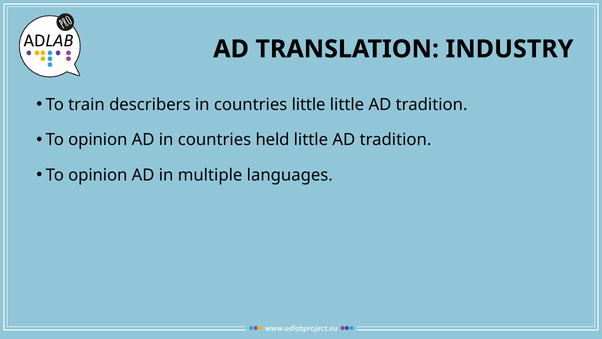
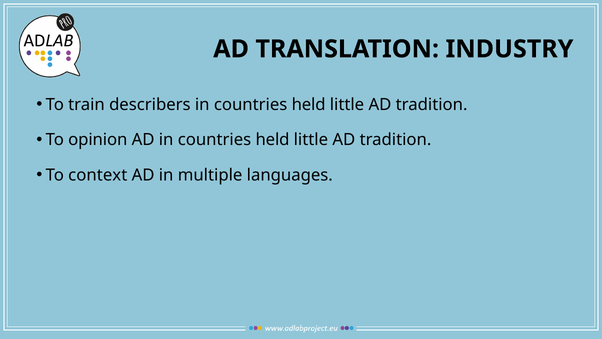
describers in countries little: little -> held
opinion at (98, 175): opinion -> context
